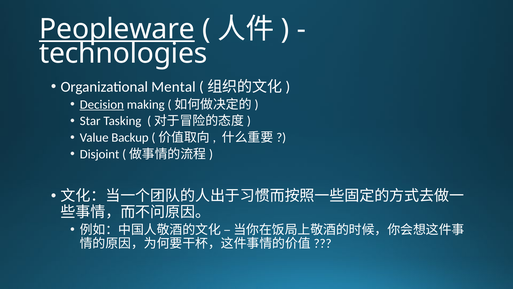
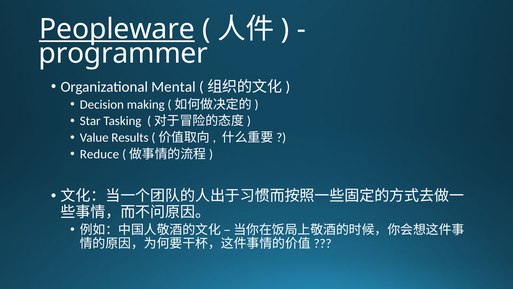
technologies: technologies -> programmer
Decision underline: present -> none
Backup: Backup -> Results
Disjoint: Disjoint -> Reduce
